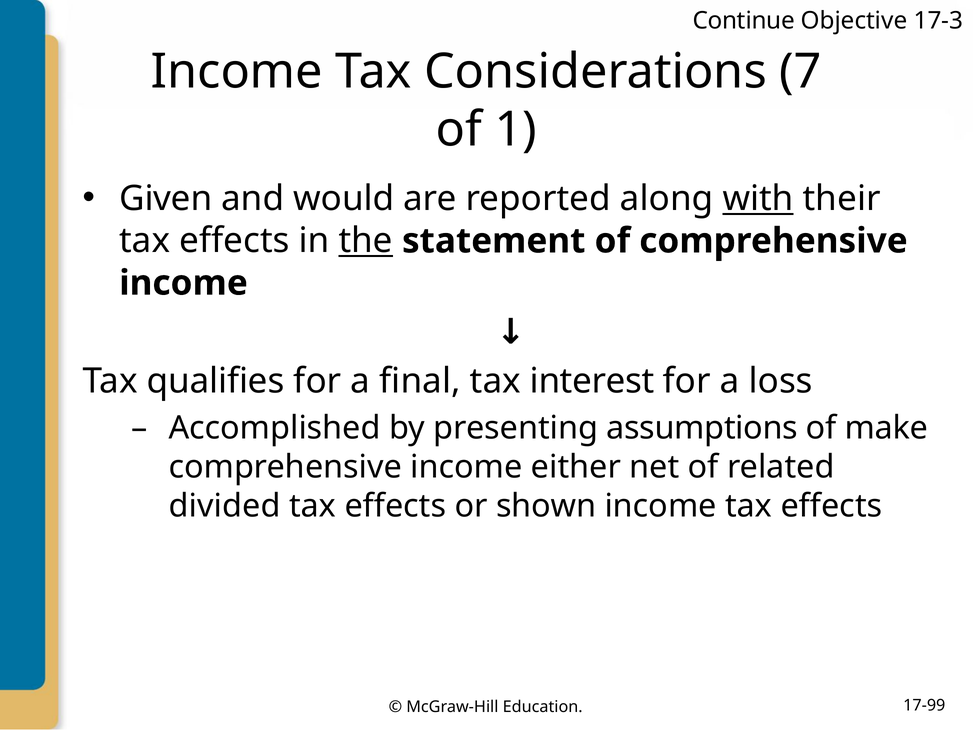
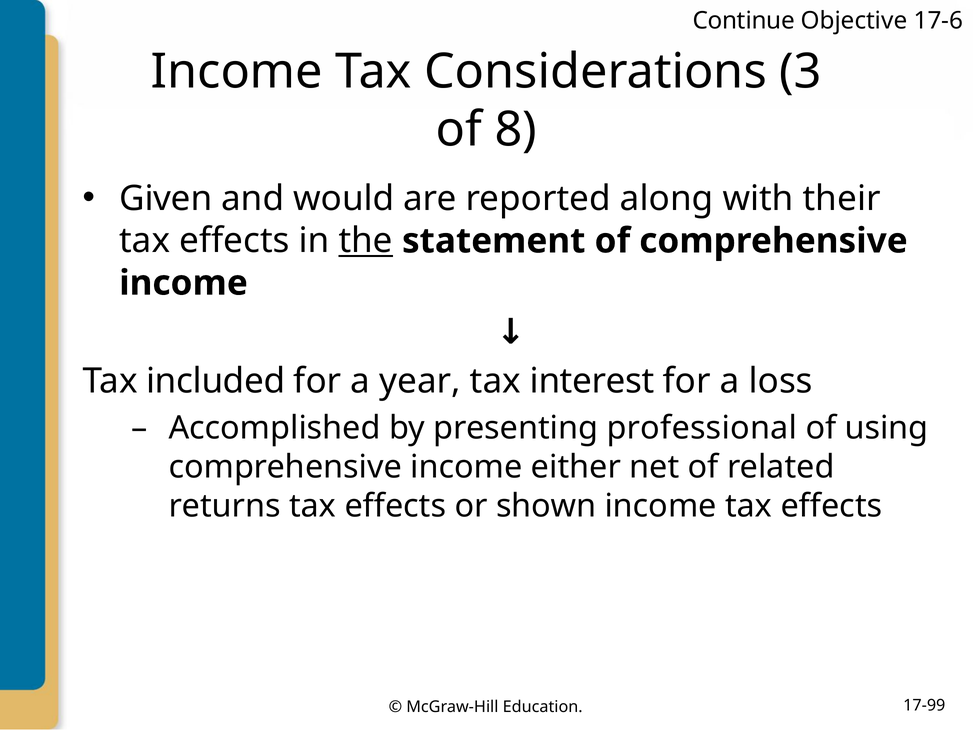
17-3: 17-3 -> 17-6
7: 7 -> 3
1: 1 -> 8
with underline: present -> none
qualifies: qualifies -> included
final: final -> year
assumptions: assumptions -> professional
make: make -> using
divided: divided -> returns
